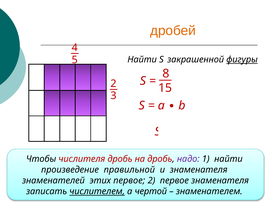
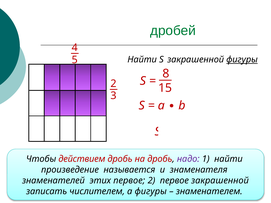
дробей colour: orange -> green
числителя: числителя -> действием
правильной: правильной -> называется
первое знаменателя: знаменателя -> закрашенной
числителем underline: present -> none
а чертой: чертой -> фигуры
